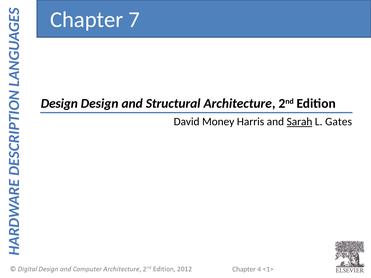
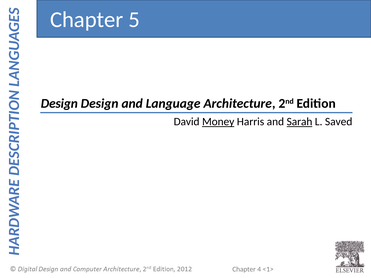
7: 7 -> 5
Structural: Structural -> Language
Money underline: none -> present
Gates: Gates -> Saved
